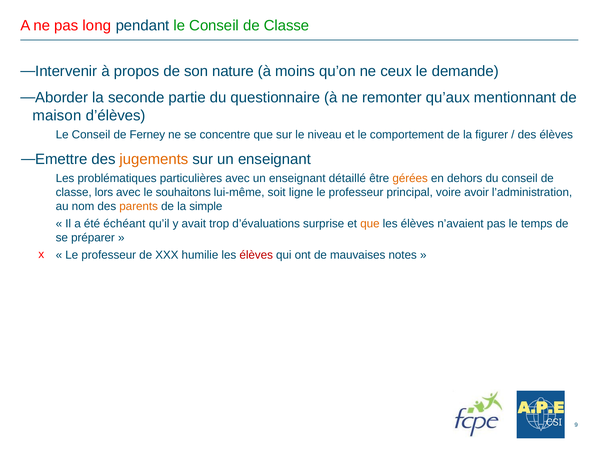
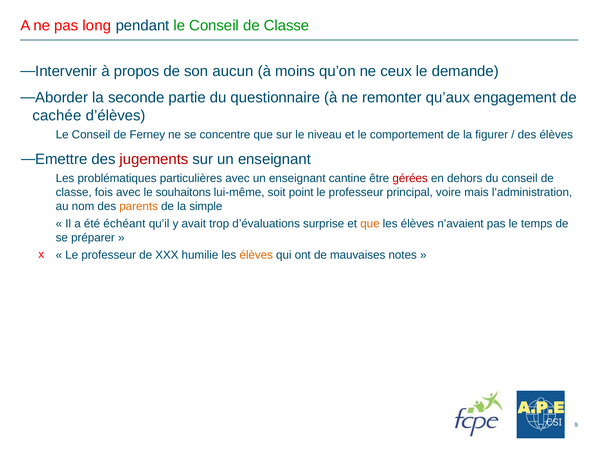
nature: nature -> aucun
mentionnant: mentionnant -> engagement
maison: maison -> cachée
jugements colour: orange -> red
détaillé: détaillé -> cantine
gérées colour: orange -> red
lors: lors -> fois
ligne: ligne -> point
avoir: avoir -> mais
élèves at (256, 255) colour: red -> orange
